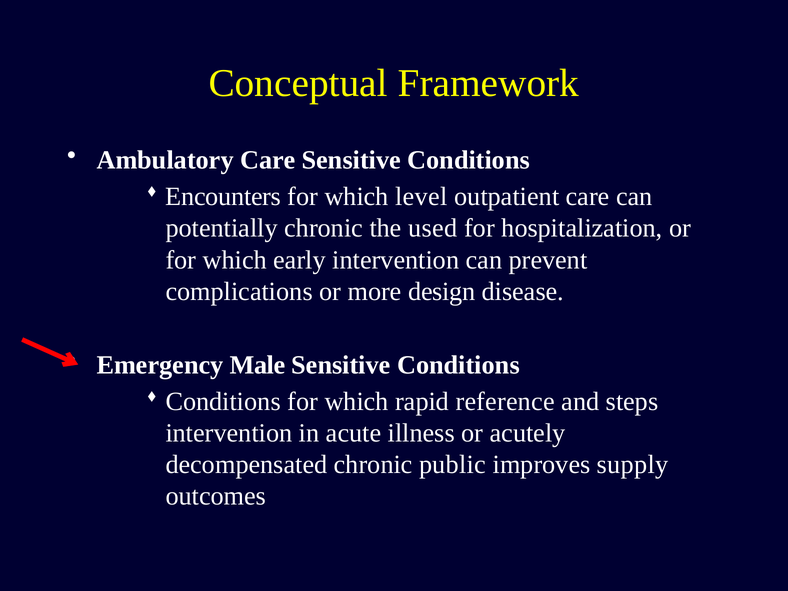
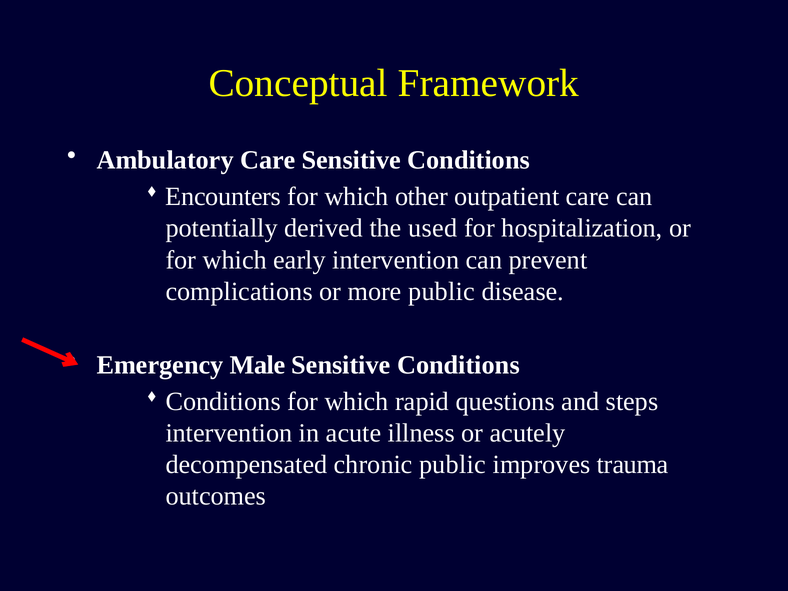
level: level -> other
potentially chronic: chronic -> derived
more design: design -> public
reference: reference -> questions
supply: supply -> trauma
